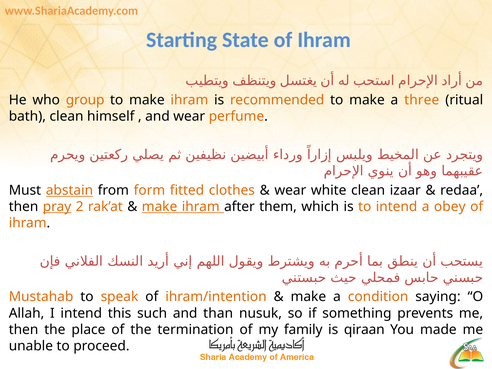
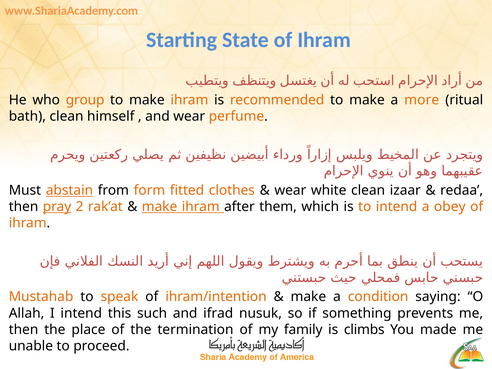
three: three -> more
than: than -> ifrad
qiraan: qiraan -> climbs
